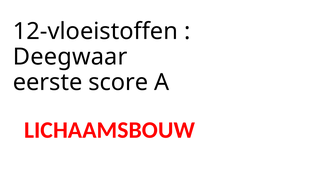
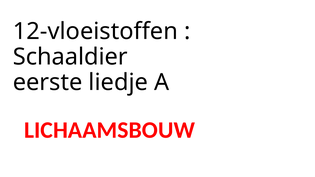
Deegwaar: Deegwaar -> Schaaldier
score: score -> liedje
